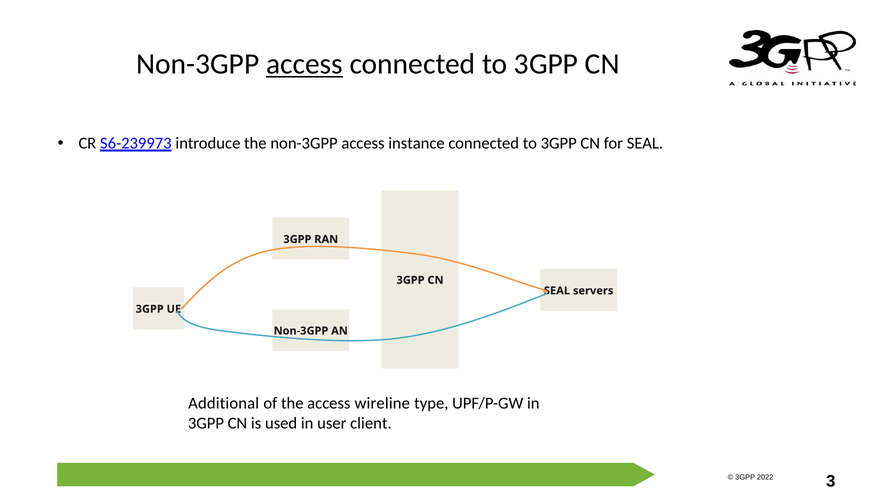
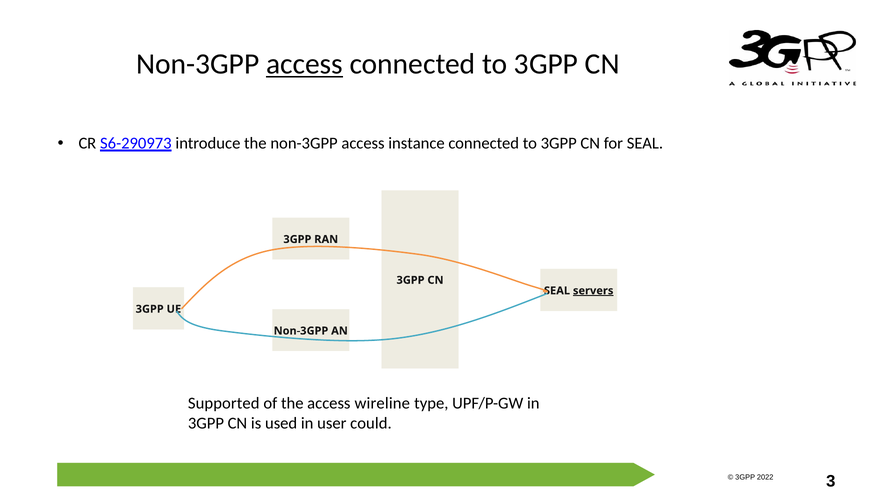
S6-239973: S6-239973 -> S6-290973
servers underline: none -> present
Additional: Additional -> Supported
client: client -> could
